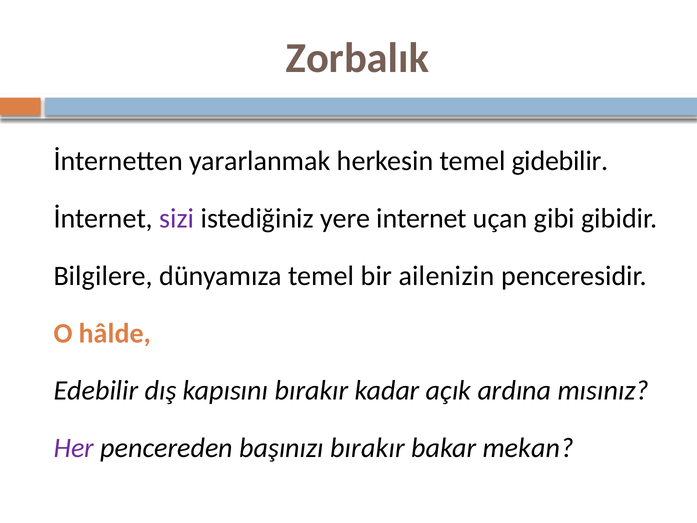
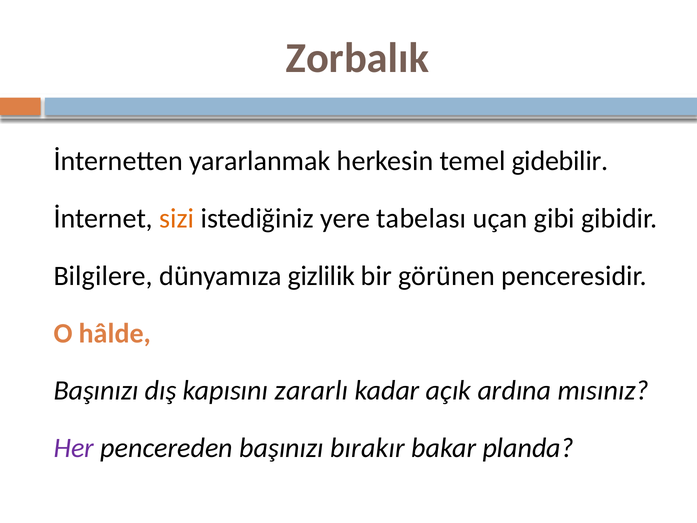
sizi colour: purple -> orange
internet: internet -> tabelası
dünyamıza temel: temel -> gizlilik
ailenizin: ailenizin -> görünen
Edebilir at (96, 390): Edebilir -> Başınızı
kapısını bırakır: bırakır -> zararlı
mekan: mekan -> planda
